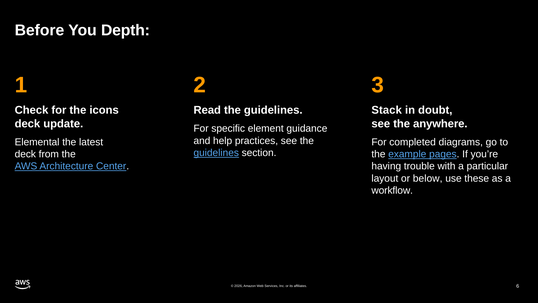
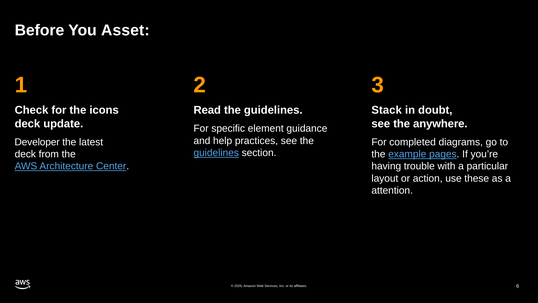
Depth: Depth -> Asset
Elemental: Elemental -> Developer
below: below -> action
workflow: workflow -> attention
